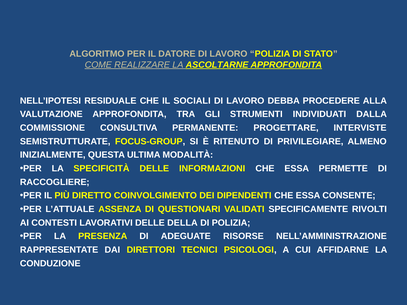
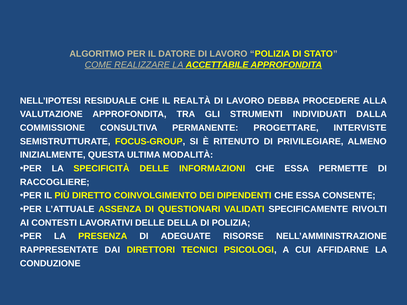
ASCOLTARNE: ASCOLTARNE -> ACCETTABILE
SOCIALI: SOCIALI -> REALTÀ
